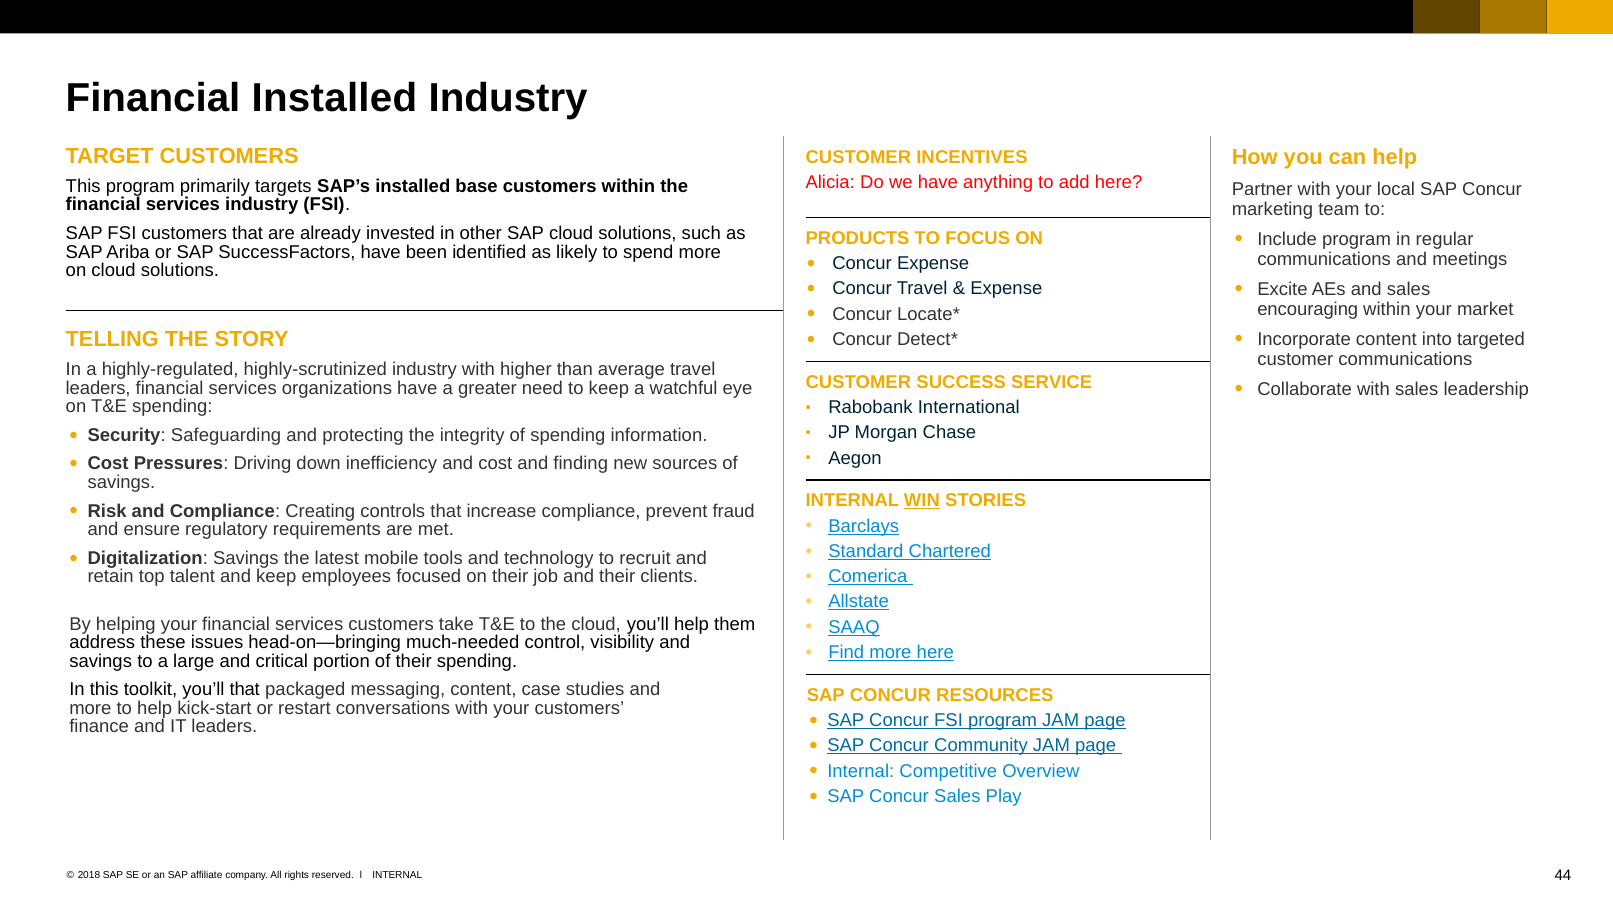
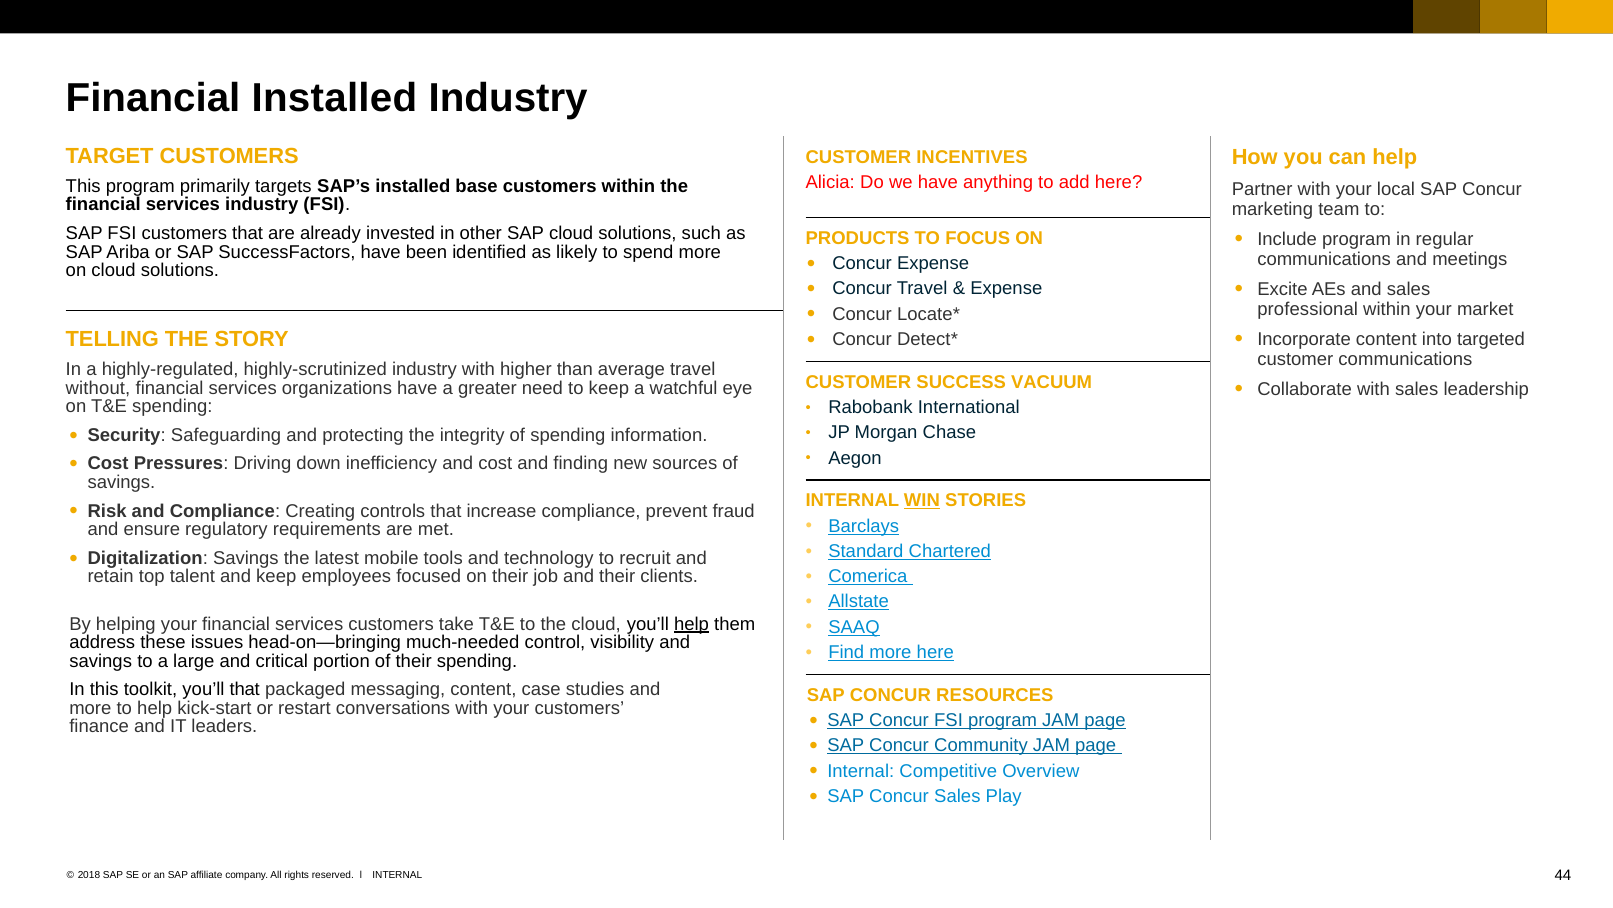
encouraging: encouraging -> professional
SERVICE: SERVICE -> VACUUM
leaders at (98, 388): leaders -> without
help at (692, 624) underline: none -> present
